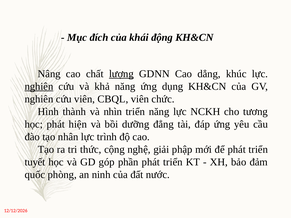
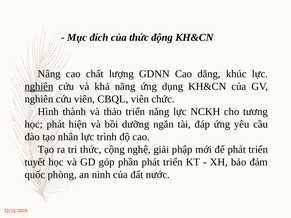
khái: khái -> thức
lượng underline: present -> none
nhìn: nhìn -> thảo
đẳng: đẳng -> ngắn
